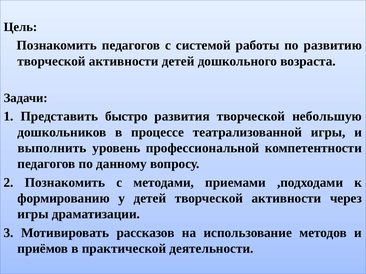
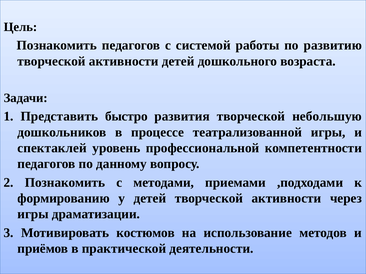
выполнить: выполнить -> спектаклей
рассказов: рассказов -> костюмов
